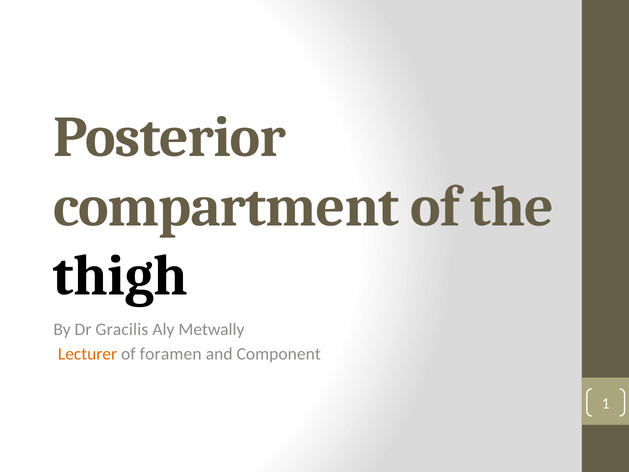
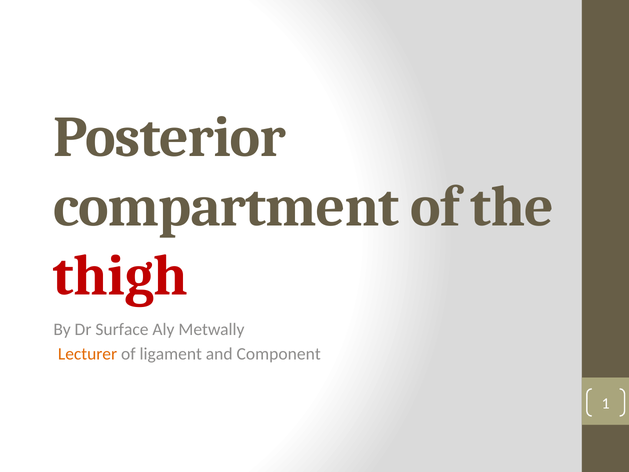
thigh colour: black -> red
Gracilis: Gracilis -> Surface
foramen: foramen -> ligament
